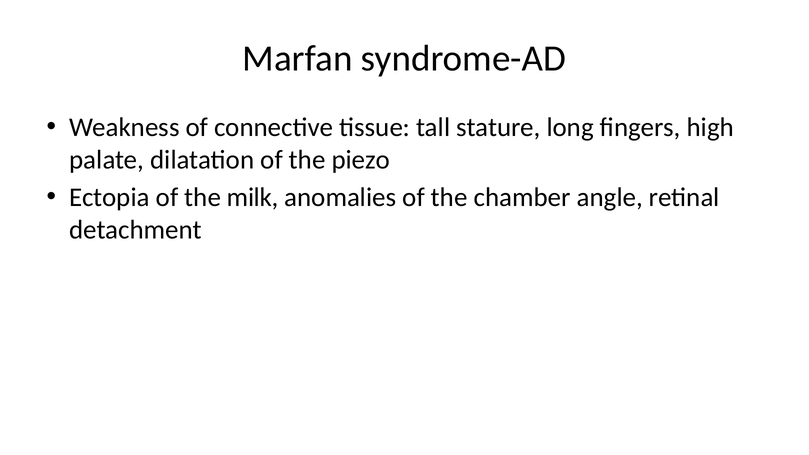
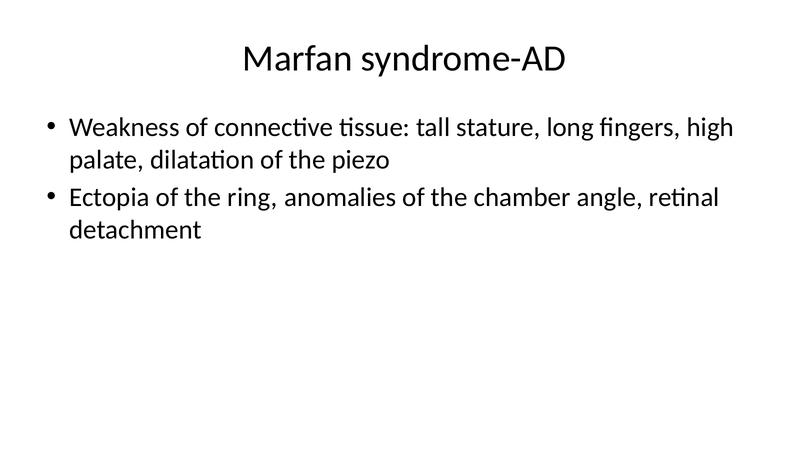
milk: milk -> ring
